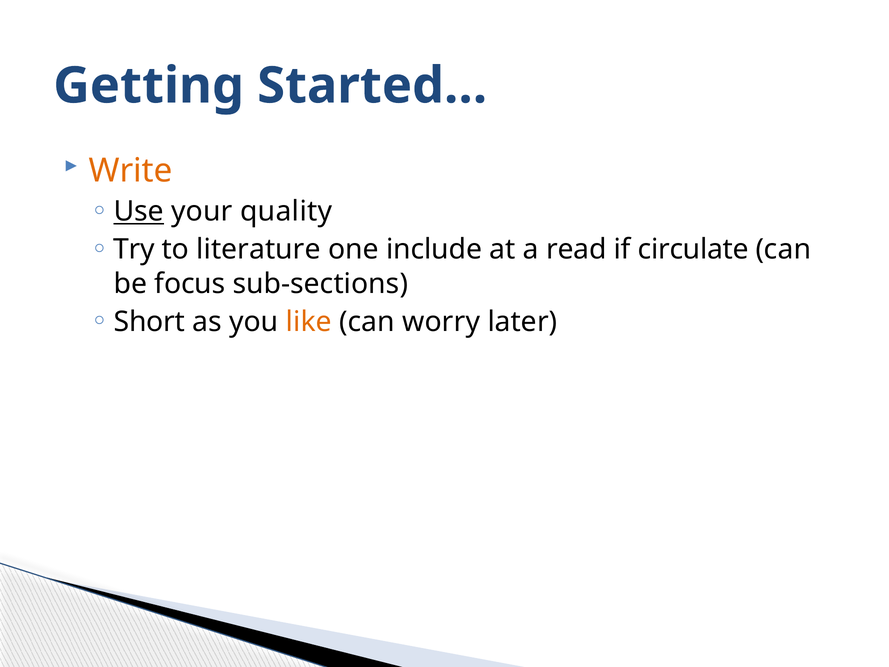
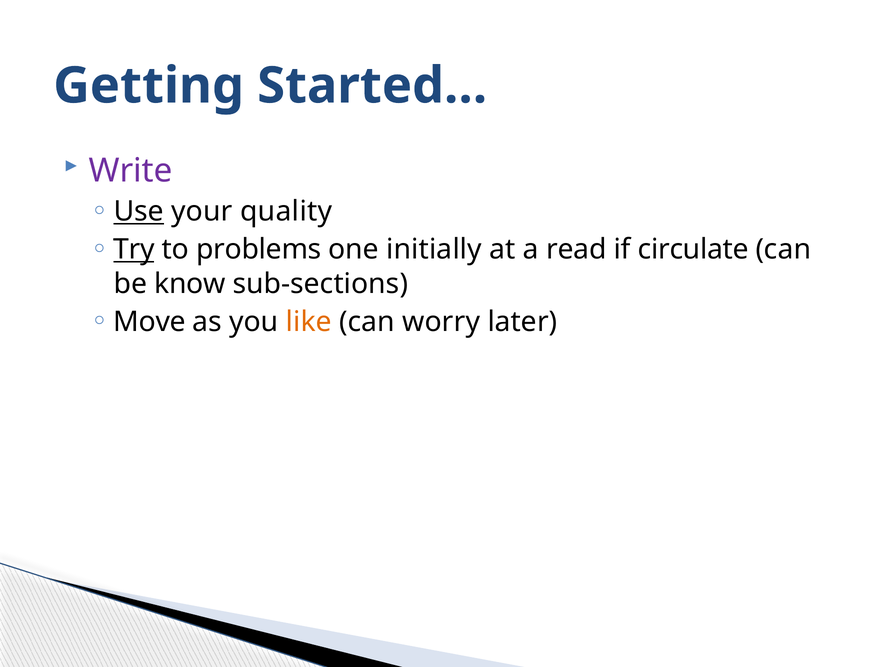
Write colour: orange -> purple
Try underline: none -> present
literature: literature -> problems
include: include -> initially
focus: focus -> know
Short: Short -> Move
